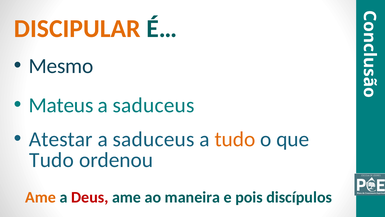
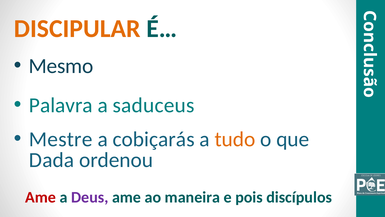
Mateus: Mateus -> Palavra
Atestar: Atestar -> Mestre
saduceus at (154, 139): saduceus -> cobiçarás
Tudo at (52, 160): Tudo -> Dada
Ame at (41, 197) colour: orange -> red
Deus colour: red -> purple
